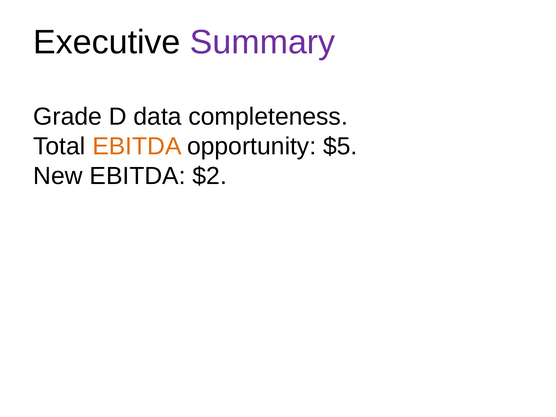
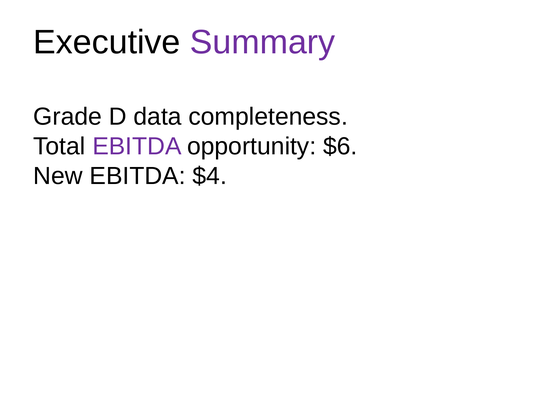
EBITDA at (137, 146) colour: orange -> purple
$5: $5 -> $6
$2: $2 -> $4
